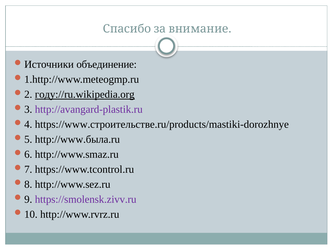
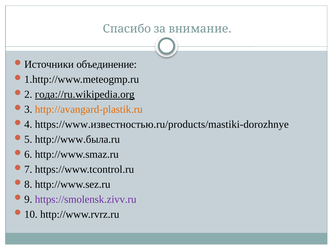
году://ru.wikipedia.org: году://ru.wikipedia.org -> года://ru.wikipedia.org
http://avangard-plastik.ru colour: purple -> orange
https://www.строительстве.ru/products/mastiki-dorozhnye: https://www.строительстве.ru/products/mastiki-dorozhnye -> https://www.известностью.ru/products/mastiki-dorozhnye
